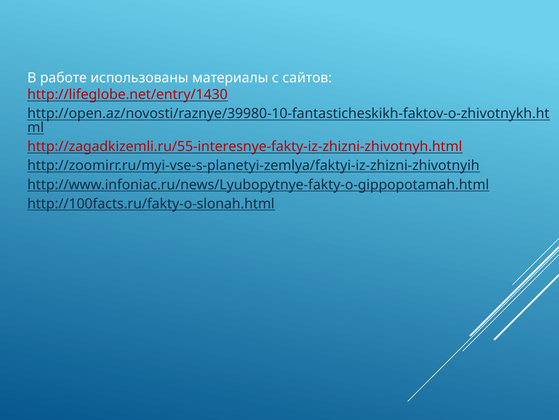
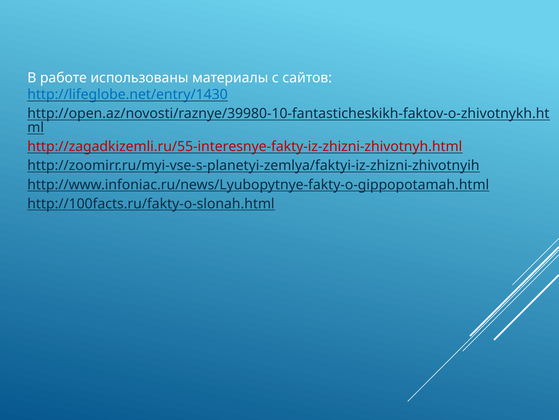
http://lifeglobe.net/entry/1430 colour: red -> blue
